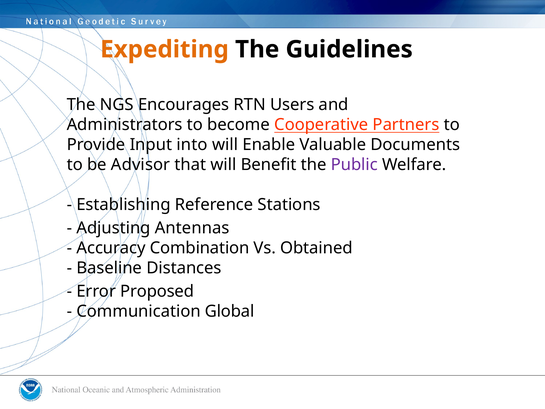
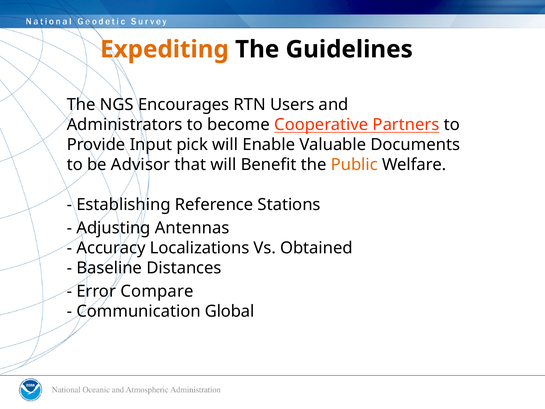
into: into -> pick
Public colour: purple -> orange
Combination: Combination -> Localizations
Proposed: Proposed -> Compare
